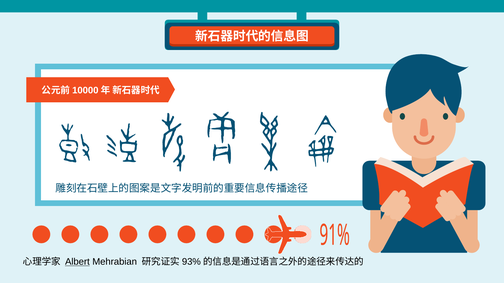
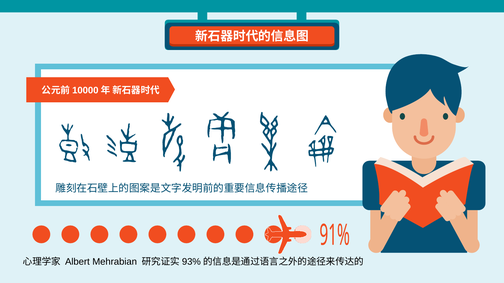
Albert underline: present -> none
